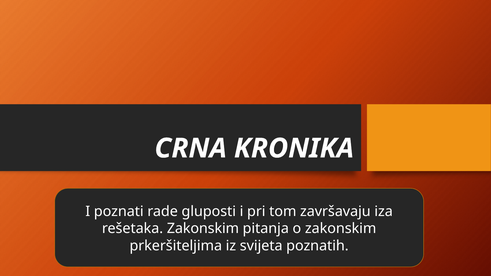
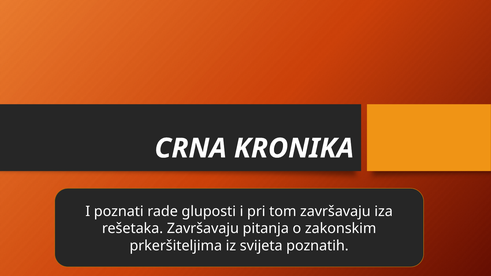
rešetaka Zakonskim: Zakonskim -> Završavaju
